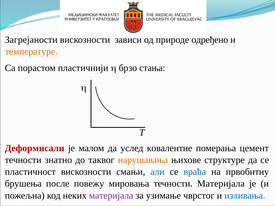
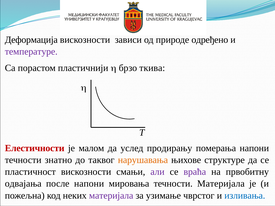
Загрејаности: Загрејаности -> Деформација
температуре colour: orange -> purple
стања: стања -> ткива
Деформисали: Деформисали -> Елестичности
ковалентне: ковалентне -> продирању
померања цемент: цемент -> напони
али colour: blue -> purple
враћа colour: blue -> purple
брушења: брушења -> одвајања
после повежу: повежу -> напони
